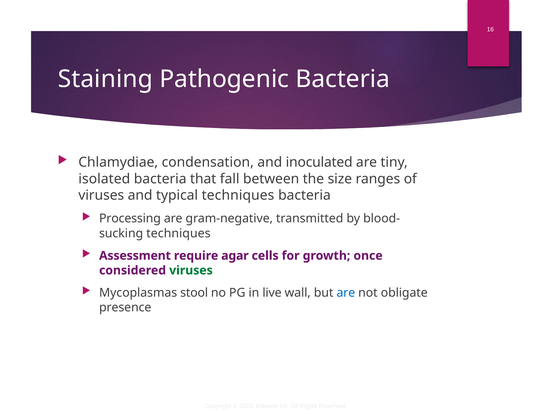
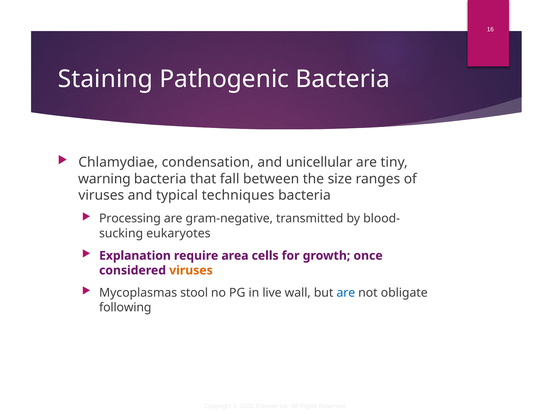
inoculated: inoculated -> unicellular
isolated: isolated -> warning
techniques at (178, 233): techniques -> eukaryotes
Assessment: Assessment -> Explanation
agar: agar -> area
viruses at (191, 270) colour: green -> orange
presence: presence -> following
